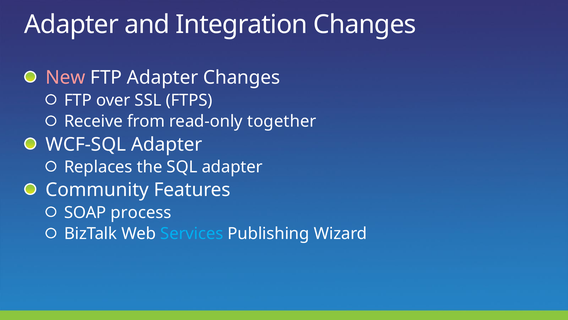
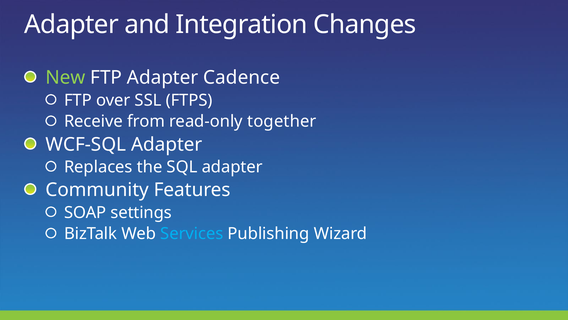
New colour: pink -> light green
Adapter Changes: Changes -> Cadence
process: process -> settings
